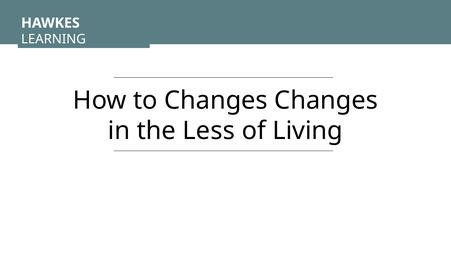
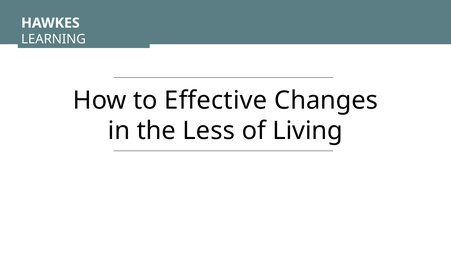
to Changes: Changes -> Effective
